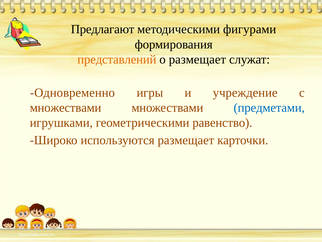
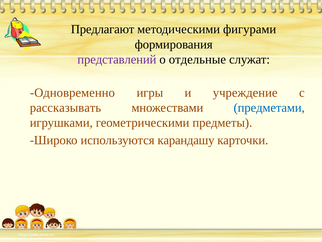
представлений colour: orange -> purple
о размещает: размещает -> отдельные
множествами at (66, 107): множествами -> рассказывать
равенство: равенство -> предметы
используются размещает: размещает -> карандашу
